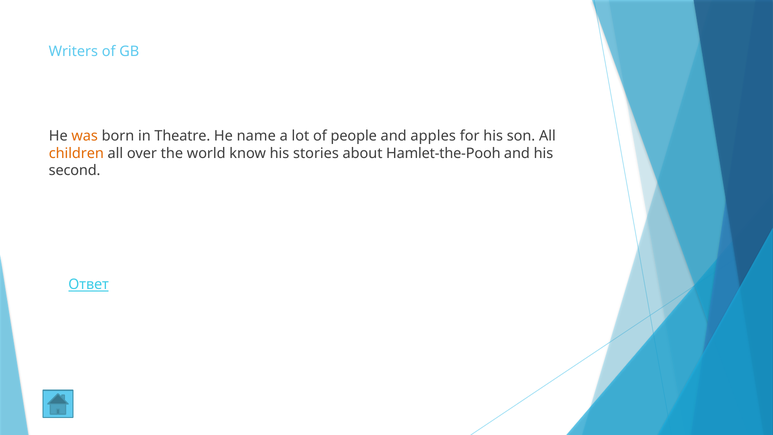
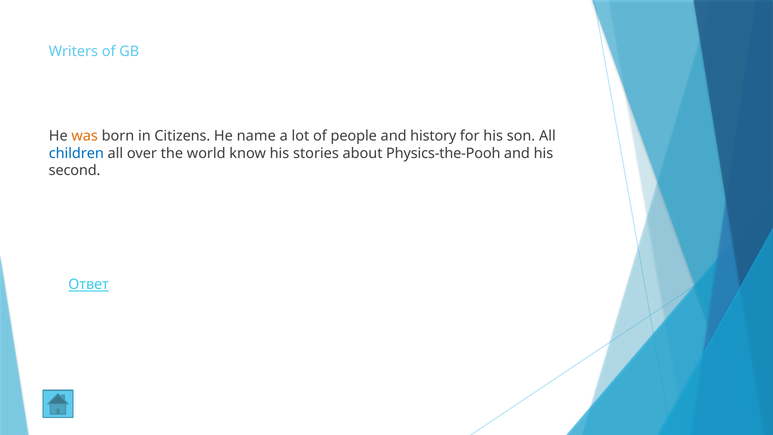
Theatre: Theatre -> Citizens
apples: apples -> history
children colour: orange -> blue
Hamlet-the-Pooh: Hamlet-the-Pooh -> Physics-the-Pooh
